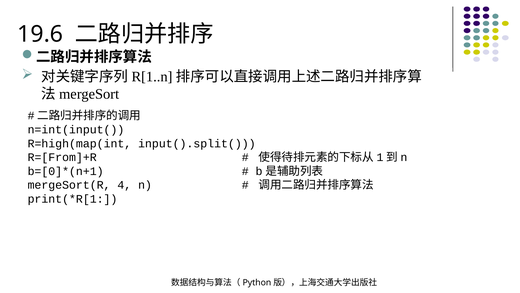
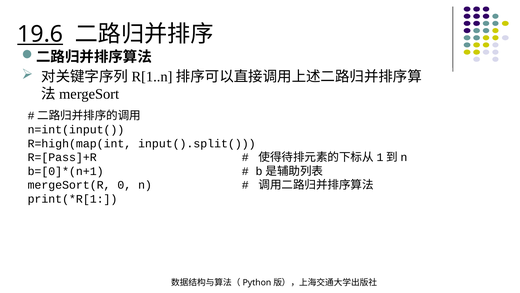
19.6 underline: none -> present
R=[From]+R: R=[From]+R -> R=[Pass]+R
4: 4 -> 0
